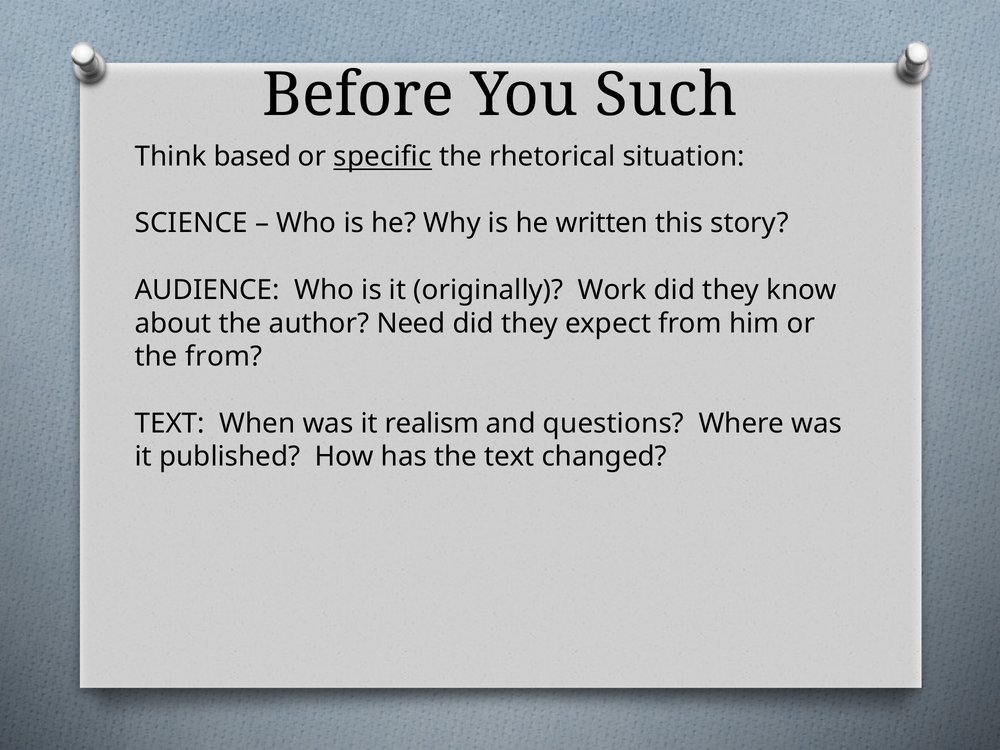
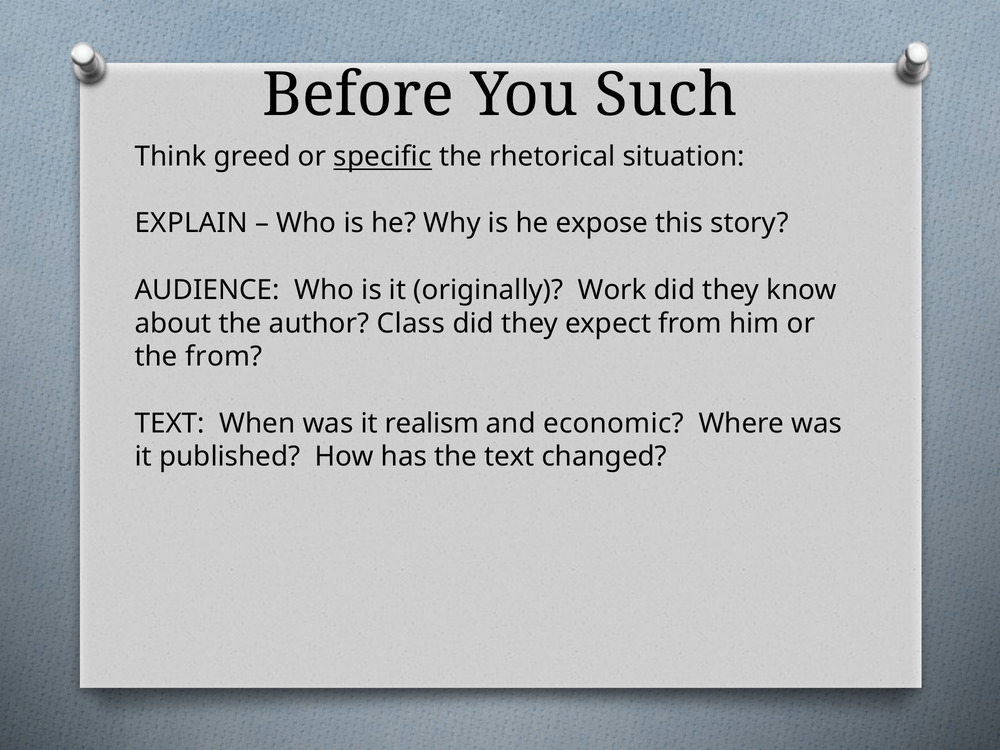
based: based -> greed
SCIENCE: SCIENCE -> EXPLAIN
written: written -> expose
Need: Need -> Class
questions: questions -> economic
